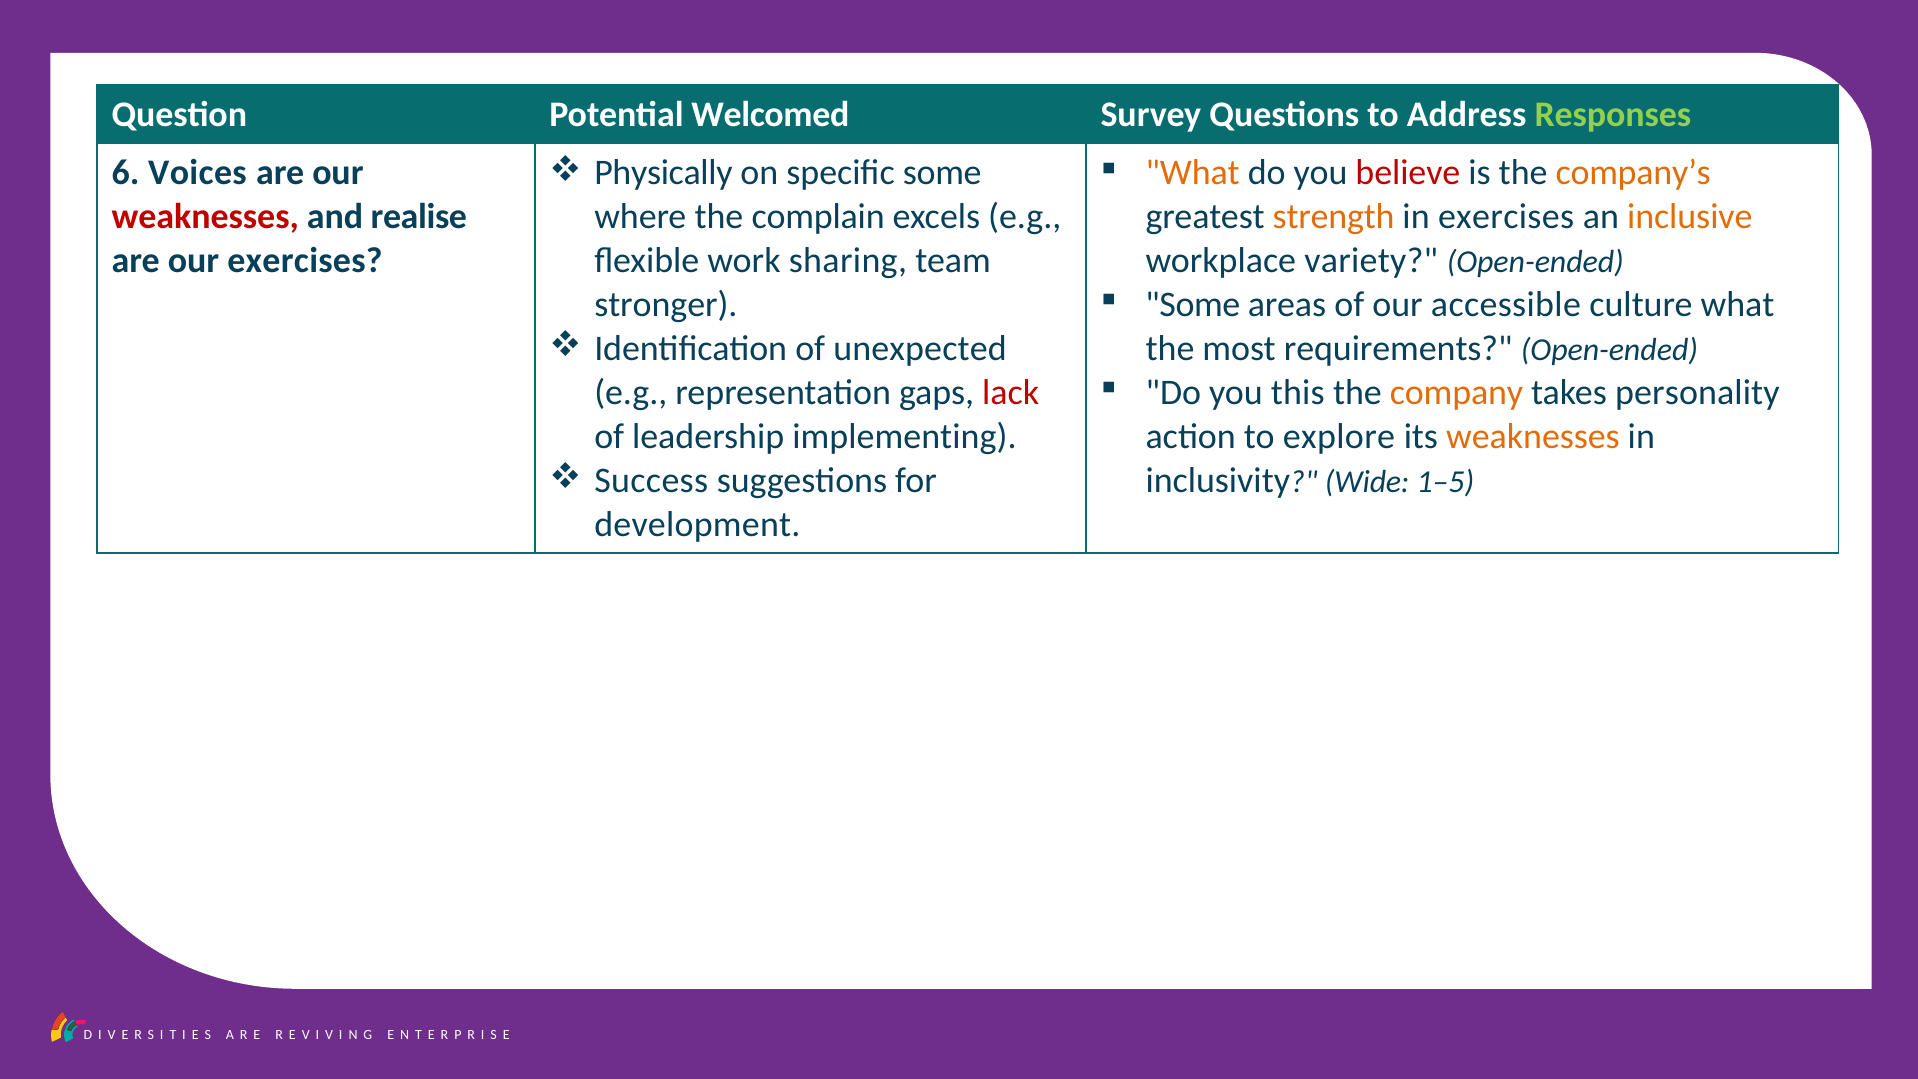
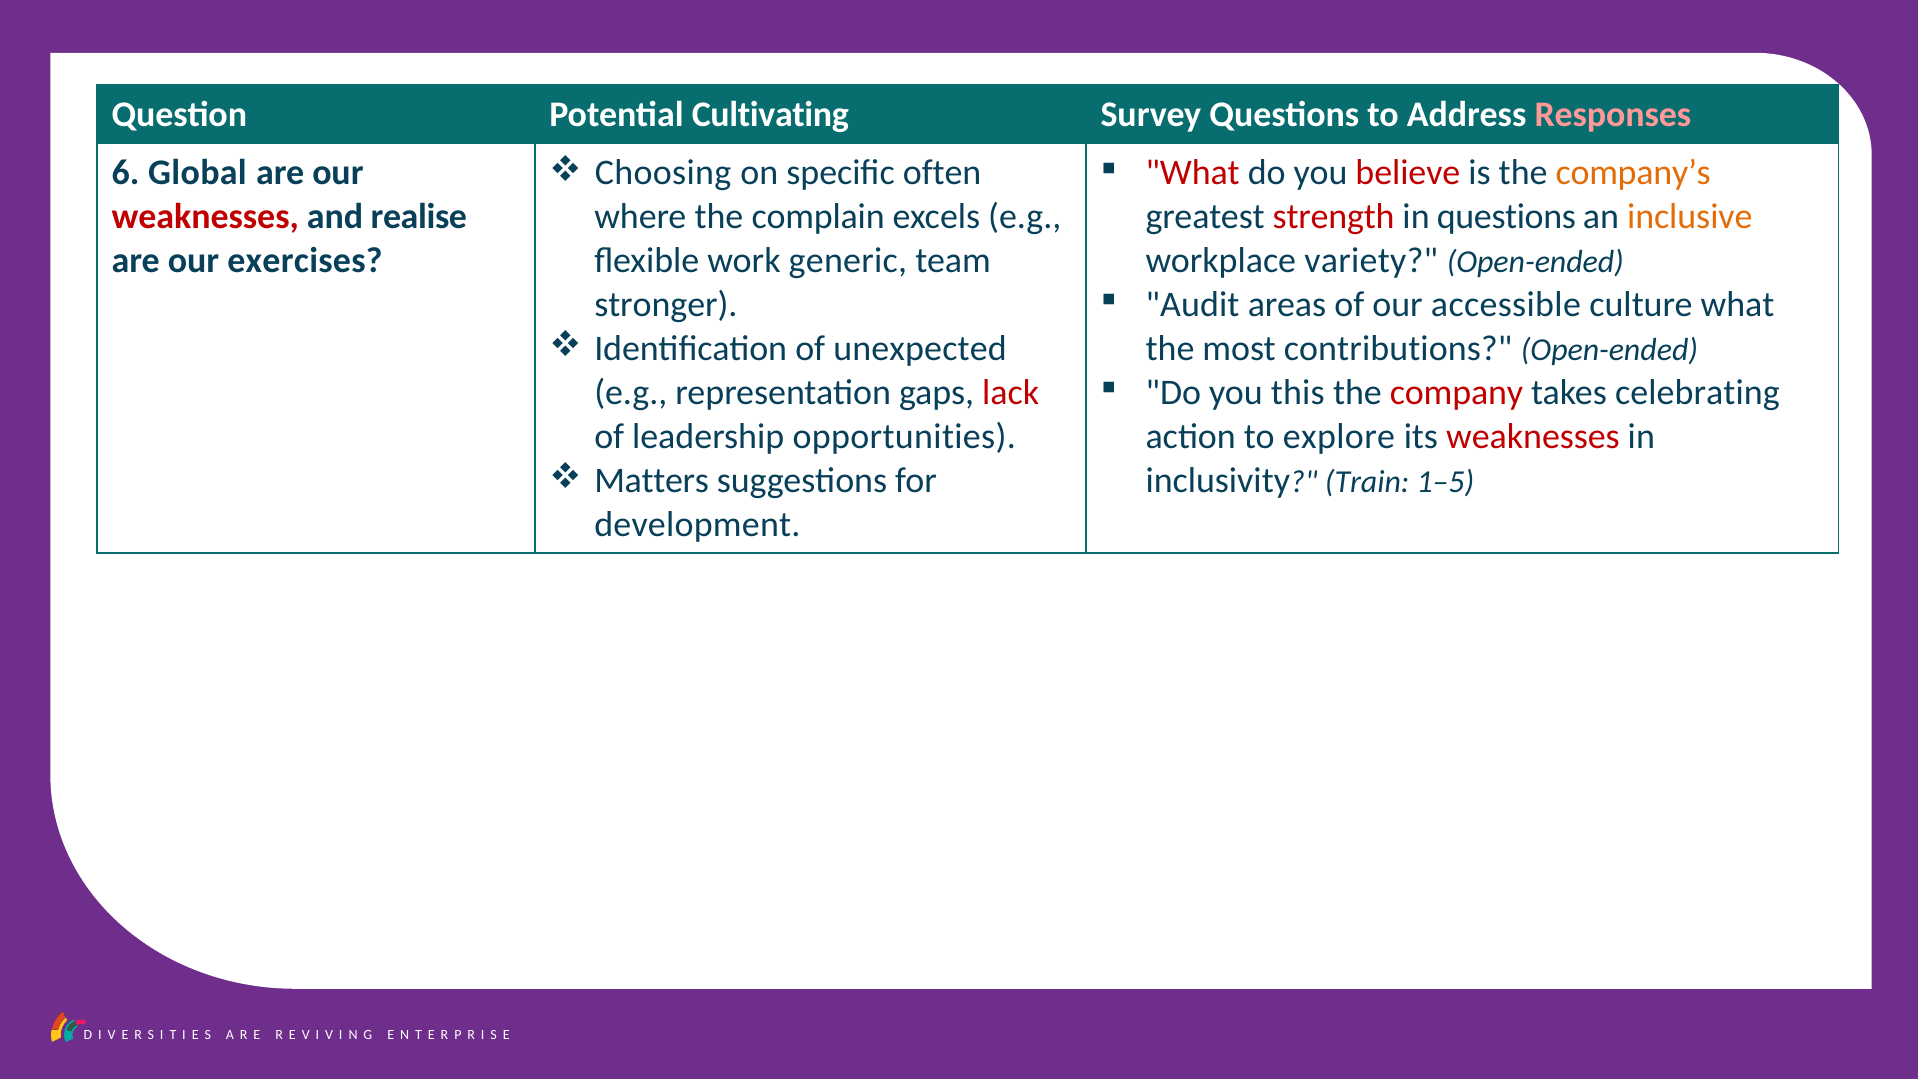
Welcomed: Welcomed -> Cultivating
Responses colour: light green -> pink
Physically: Physically -> Choosing
specific some: some -> often
What at (1193, 173) colour: orange -> red
Voices: Voices -> Global
strength colour: orange -> red
in exercises: exercises -> questions
sharing: sharing -> generic
Some at (1193, 305): Some -> Audit
requirements: requirements -> contributions
company colour: orange -> red
personality: personality -> celebrating
implementing: implementing -> opportunities
weaknesses at (1533, 436) colour: orange -> red
Success: Success -> Matters
Wide: Wide -> Train
